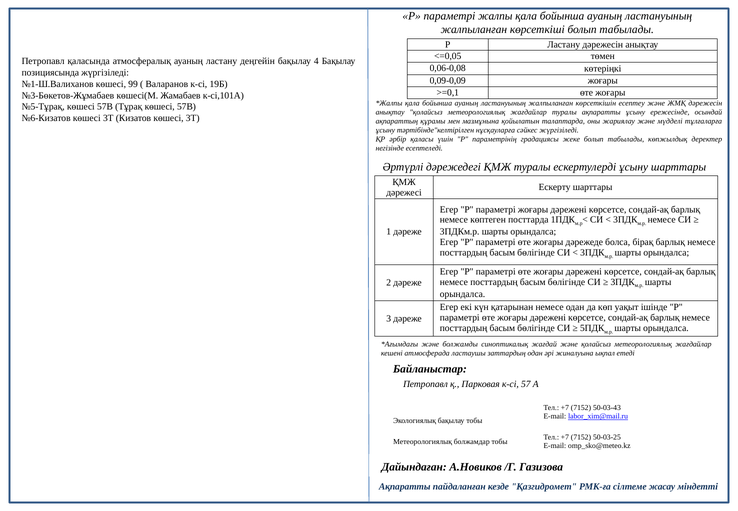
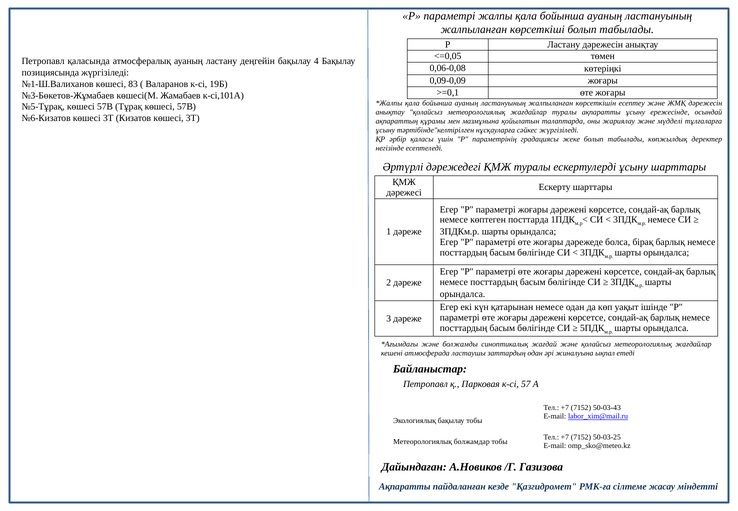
99: 99 -> 83
